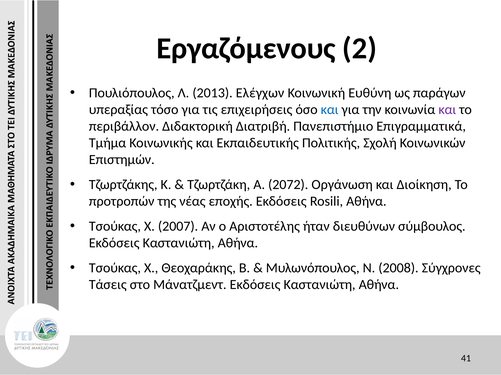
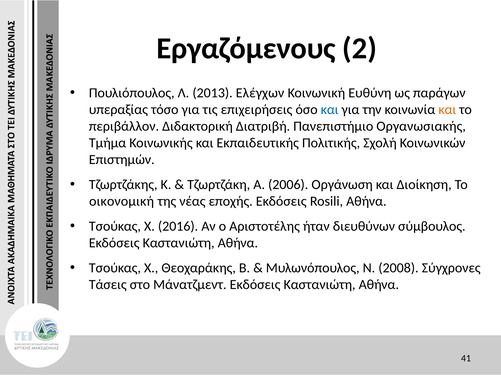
και at (447, 110) colour: purple -> orange
Επιγραμματικά: Επιγραμματικά -> Οργανωσιακής
2072: 2072 -> 2006
προτροπών: προτροπών -> οικονομική
2007: 2007 -> 2016
